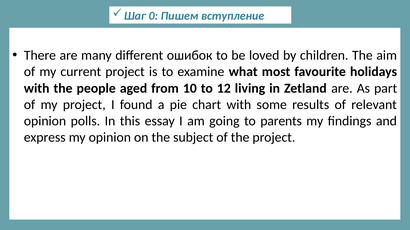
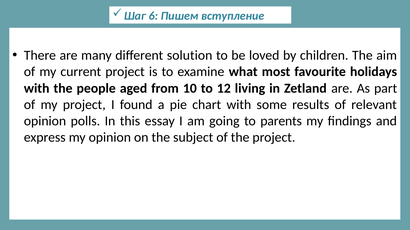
0: 0 -> 6
ошибок: ошибок -> solution
